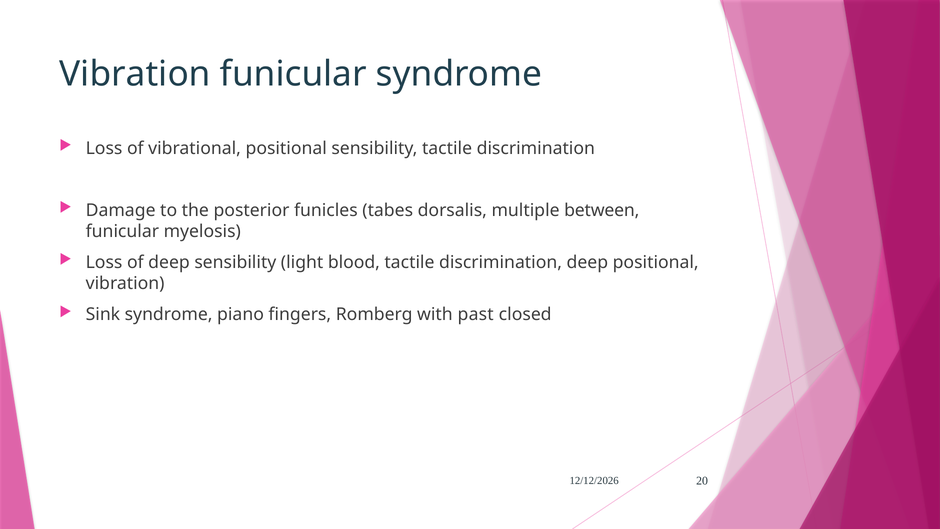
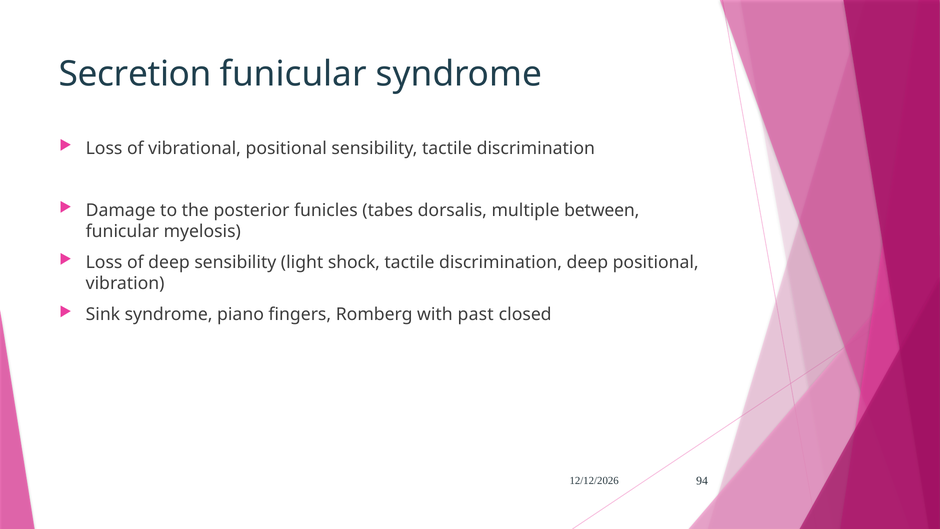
Vibration at (135, 74): Vibration -> Secretion
blood: blood -> shock
20: 20 -> 94
